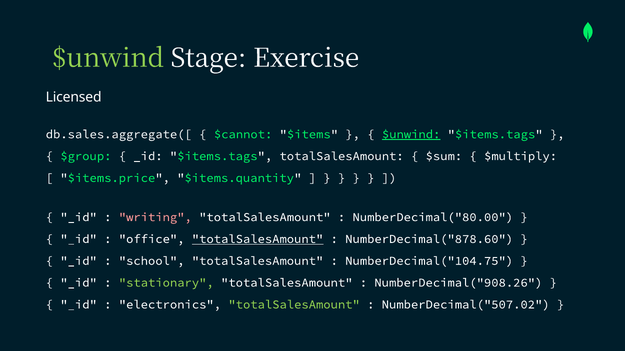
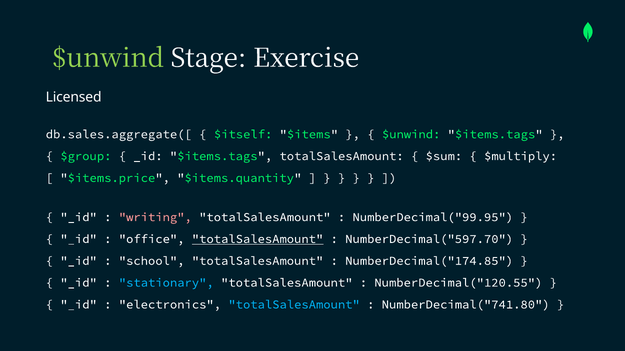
$cannot: $cannot -> $itself
$unwind at (411, 134) underline: present -> none
NumberDecimal("80.00: NumberDecimal("80.00 -> NumberDecimal("99.95
NumberDecimal("878.60: NumberDecimal("878.60 -> NumberDecimal("597.70
NumberDecimal("104.75: NumberDecimal("104.75 -> NumberDecimal("174.85
stationary colour: light green -> light blue
NumberDecimal("908.26: NumberDecimal("908.26 -> NumberDecimal("120.55
totalSalesAmount at (294, 305) colour: light green -> light blue
NumberDecimal("507.02: NumberDecimal("507.02 -> NumberDecimal("741.80
